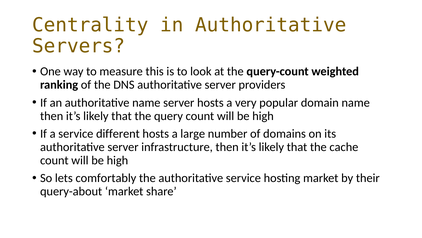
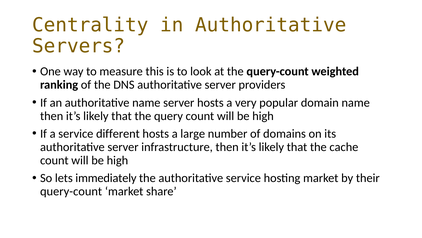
comfortably: comfortably -> immediately
query-about at (71, 191): query-about -> query-count
